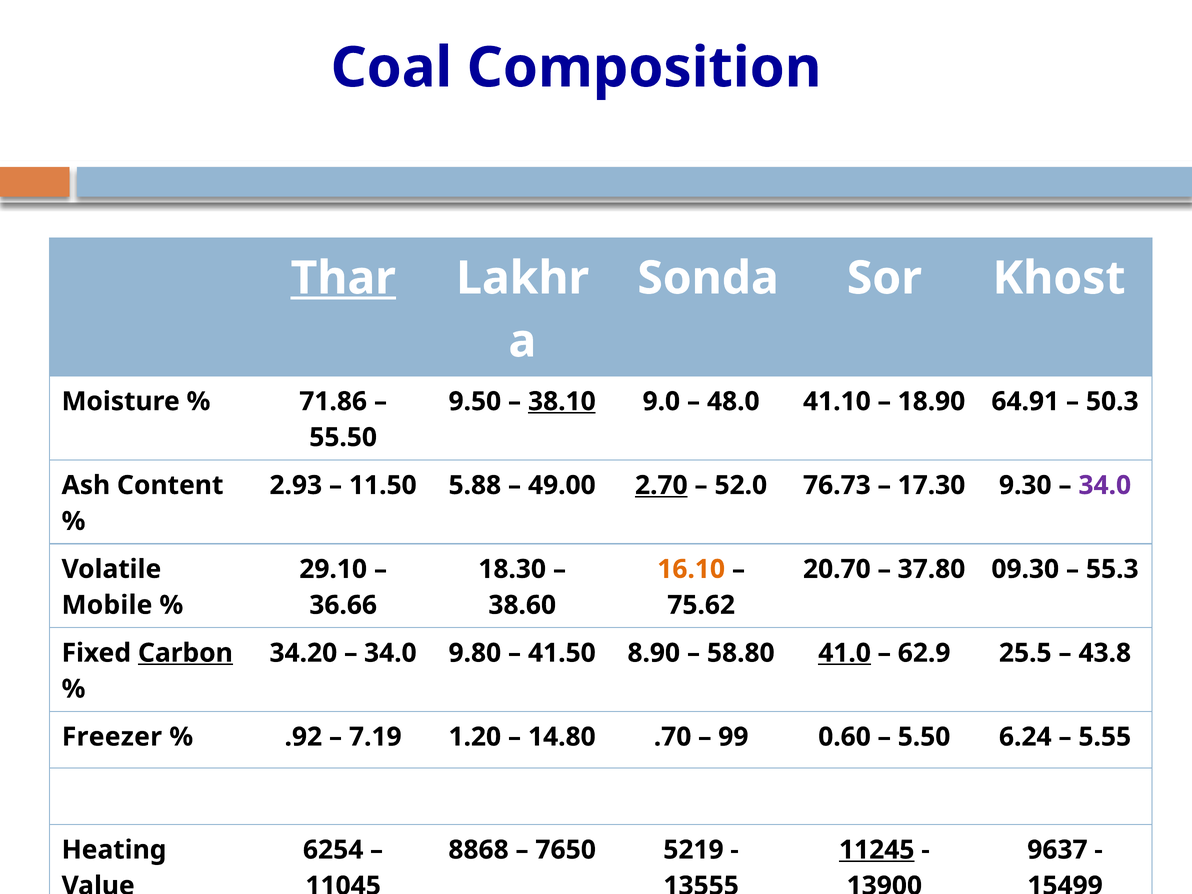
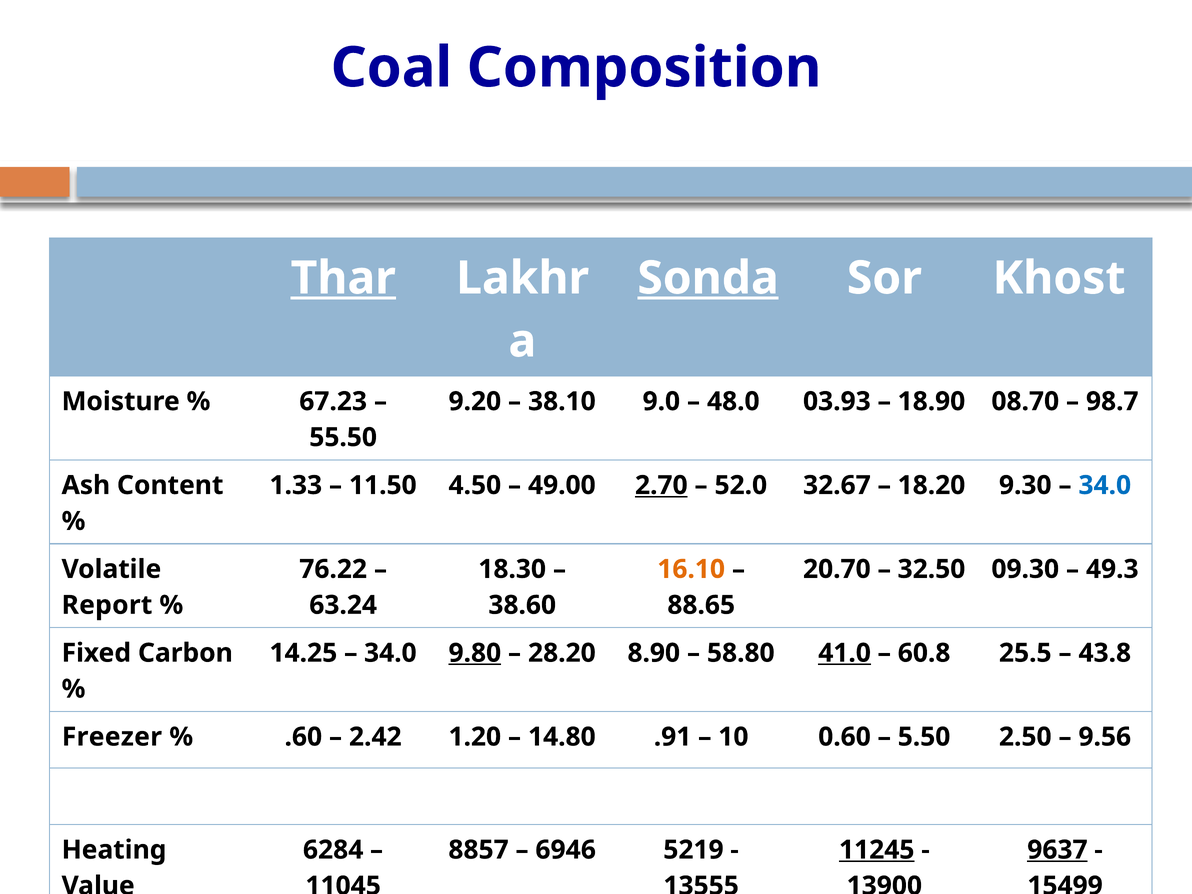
Sonda underline: none -> present
71.86: 71.86 -> 67.23
9.50: 9.50 -> 9.20
38.10 underline: present -> none
41.10: 41.10 -> 03.93
64.91: 64.91 -> 08.70
50.3: 50.3 -> 98.7
2.93: 2.93 -> 1.33
5.88: 5.88 -> 4.50
76.73: 76.73 -> 32.67
17.30: 17.30 -> 18.20
34.0 at (1105, 485) colour: purple -> blue
29.10: 29.10 -> 76.22
37.80: 37.80 -> 32.50
55.3: 55.3 -> 49.3
Mobile: Mobile -> Report
36.66: 36.66 -> 63.24
75.62: 75.62 -> 88.65
Carbon underline: present -> none
34.20: 34.20 -> 14.25
9.80 underline: none -> present
41.50: 41.50 -> 28.20
62.9: 62.9 -> 60.8
.92: .92 -> .60
7.19: 7.19 -> 2.42
.70: .70 -> .91
99: 99 -> 10
6.24: 6.24 -> 2.50
5.55: 5.55 -> 9.56
6254: 6254 -> 6284
8868: 8868 -> 8857
7650: 7650 -> 6946
9637 underline: none -> present
